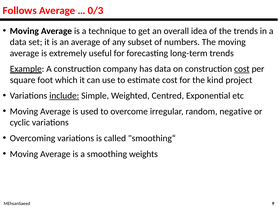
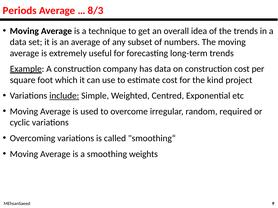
Follows: Follows -> Periods
0/3: 0/3 -> 8/3
cost at (242, 69) underline: present -> none
negative: negative -> required
